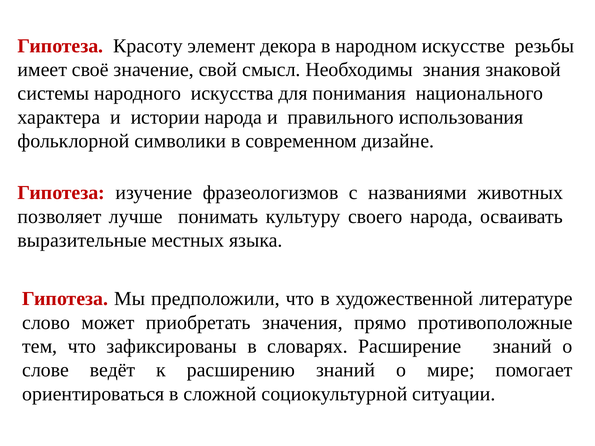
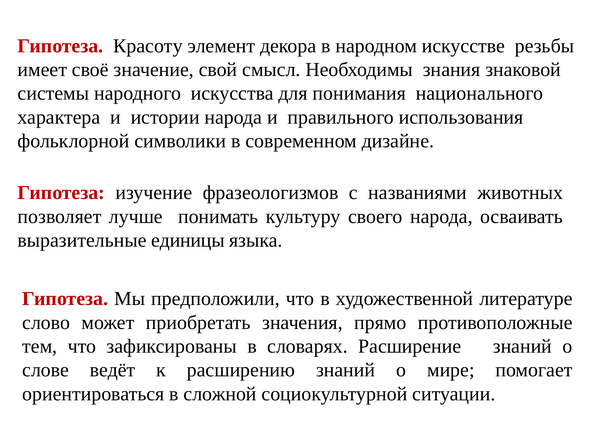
местных: местных -> единицы
